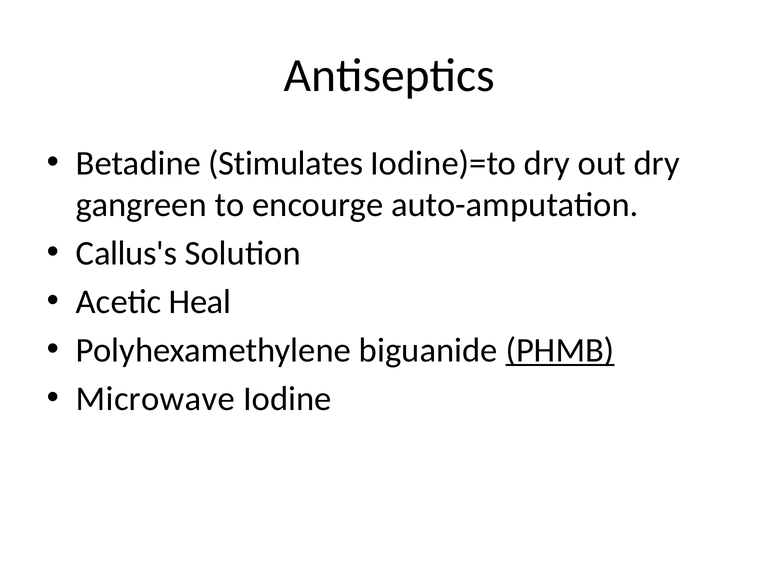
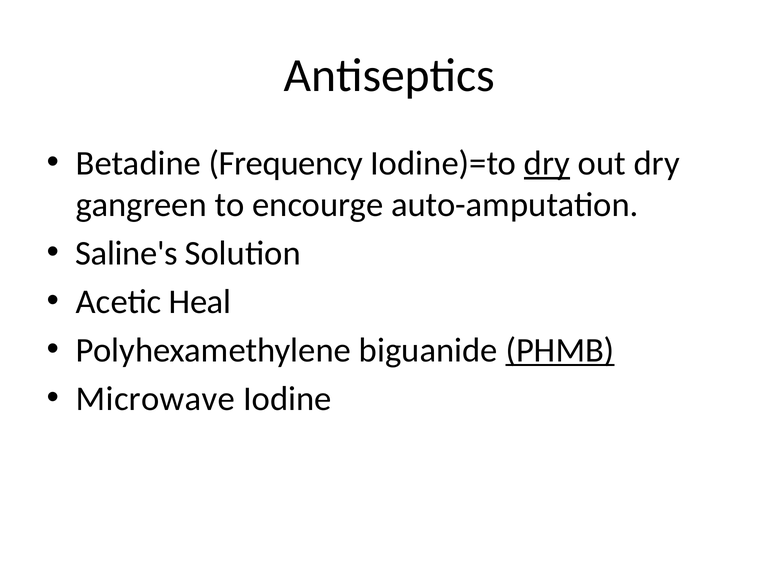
Stimulates: Stimulates -> Frequency
dry at (547, 163) underline: none -> present
Callus's: Callus's -> Saline's
